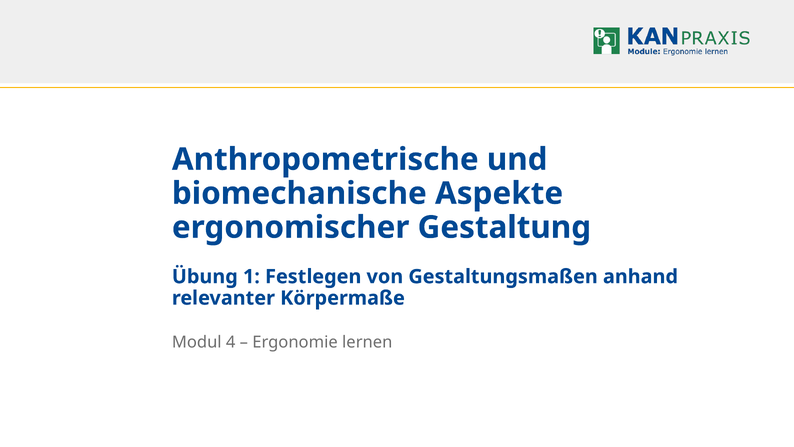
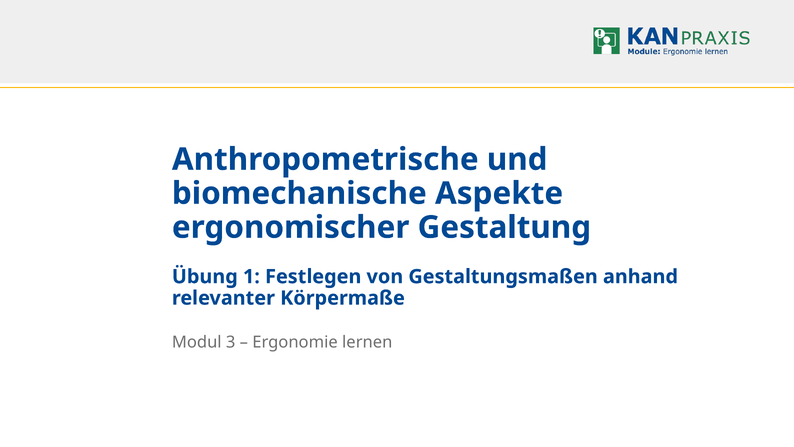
4: 4 -> 3
